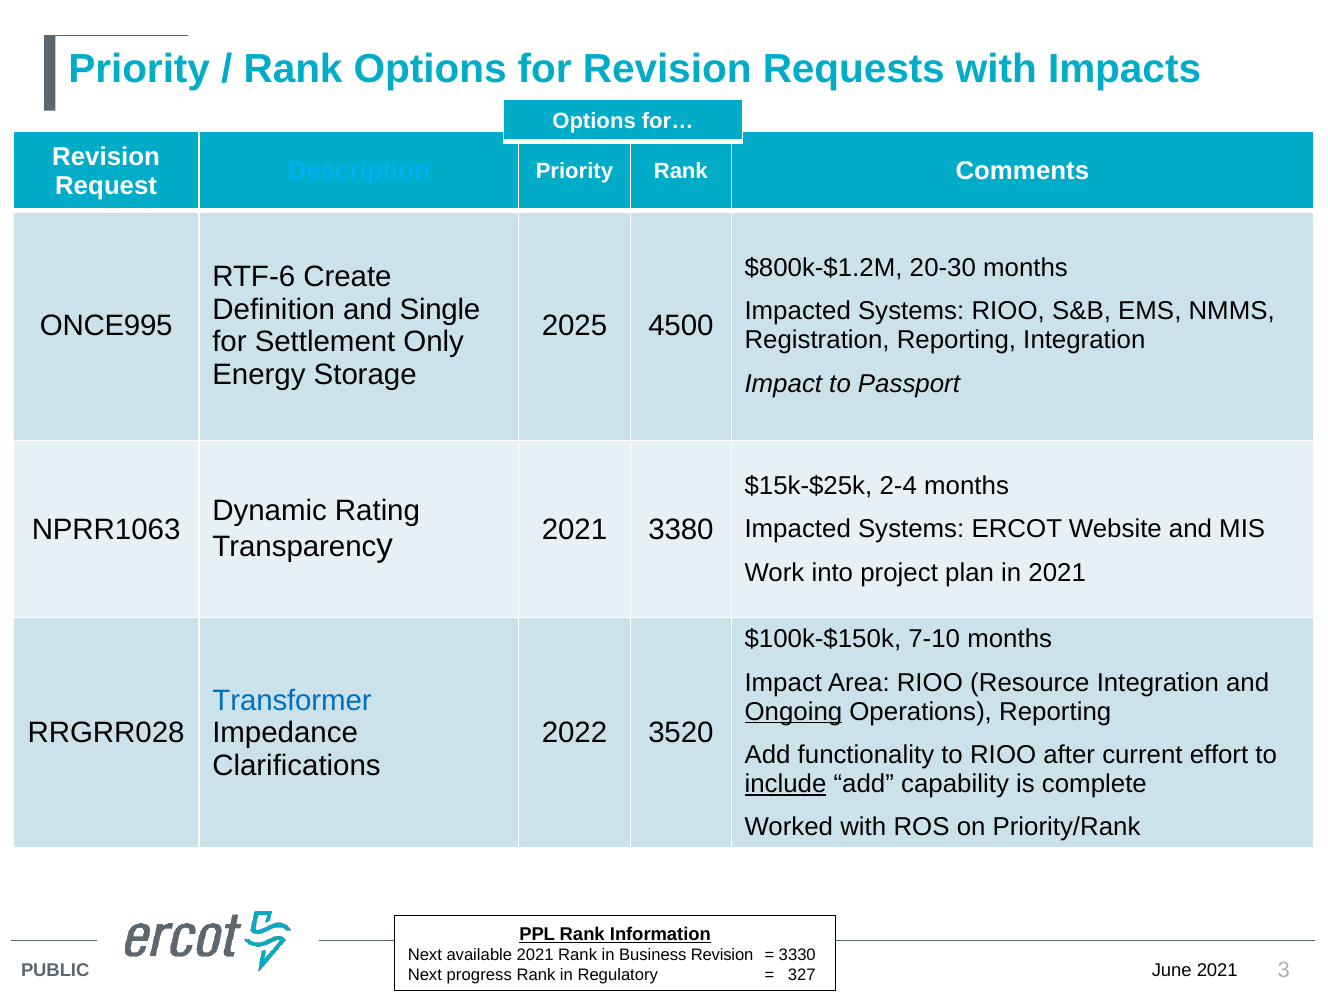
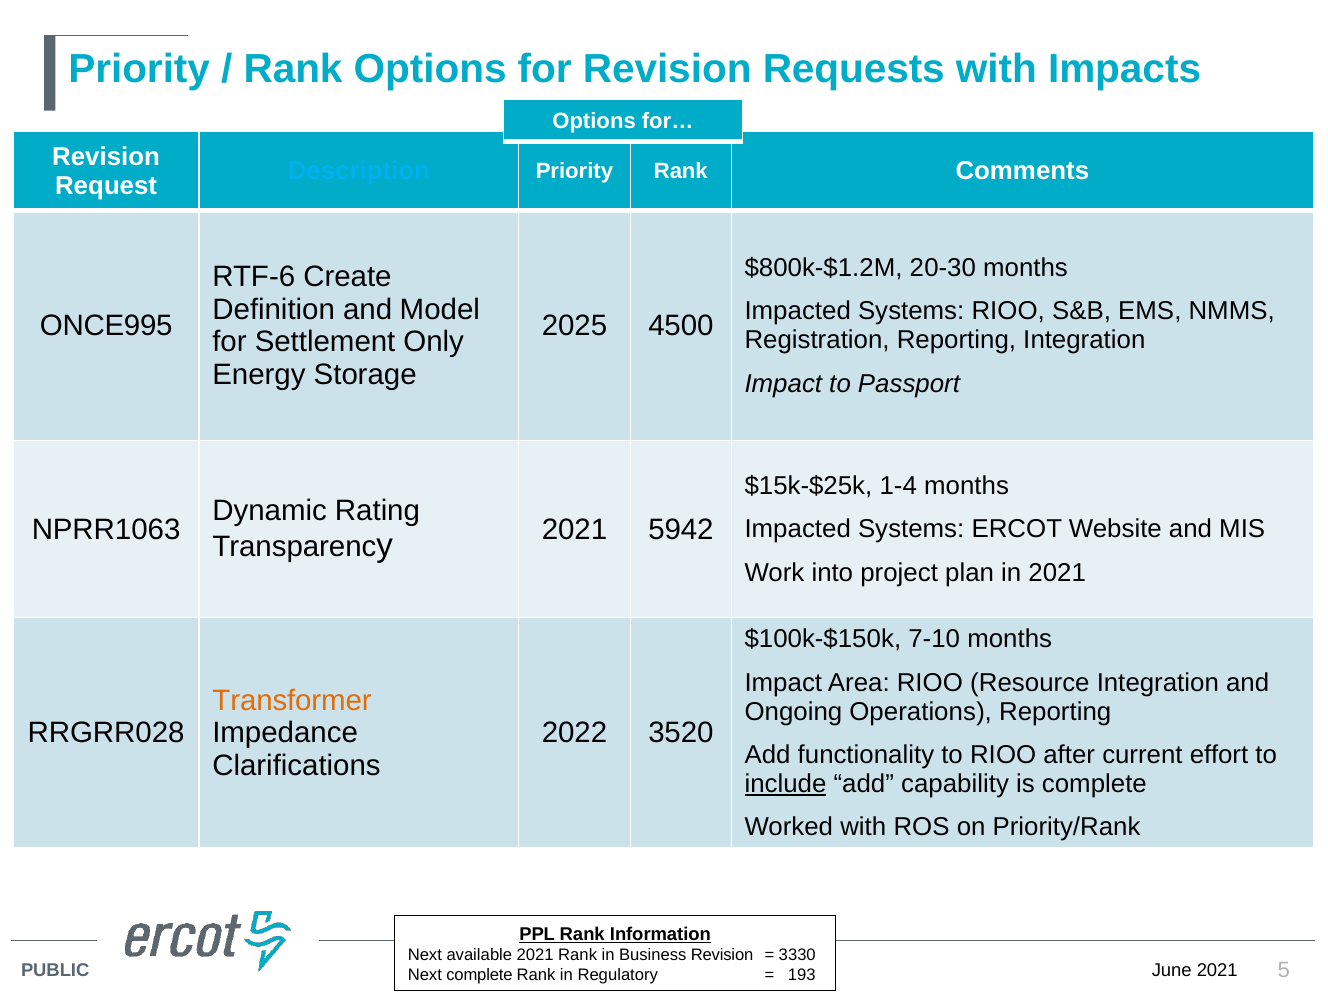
Single: Single -> Model
2-4: 2-4 -> 1-4
3380: 3380 -> 5942
Transformer colour: blue -> orange
Ongoing underline: present -> none
3: 3 -> 5
Next progress: progress -> complete
327: 327 -> 193
